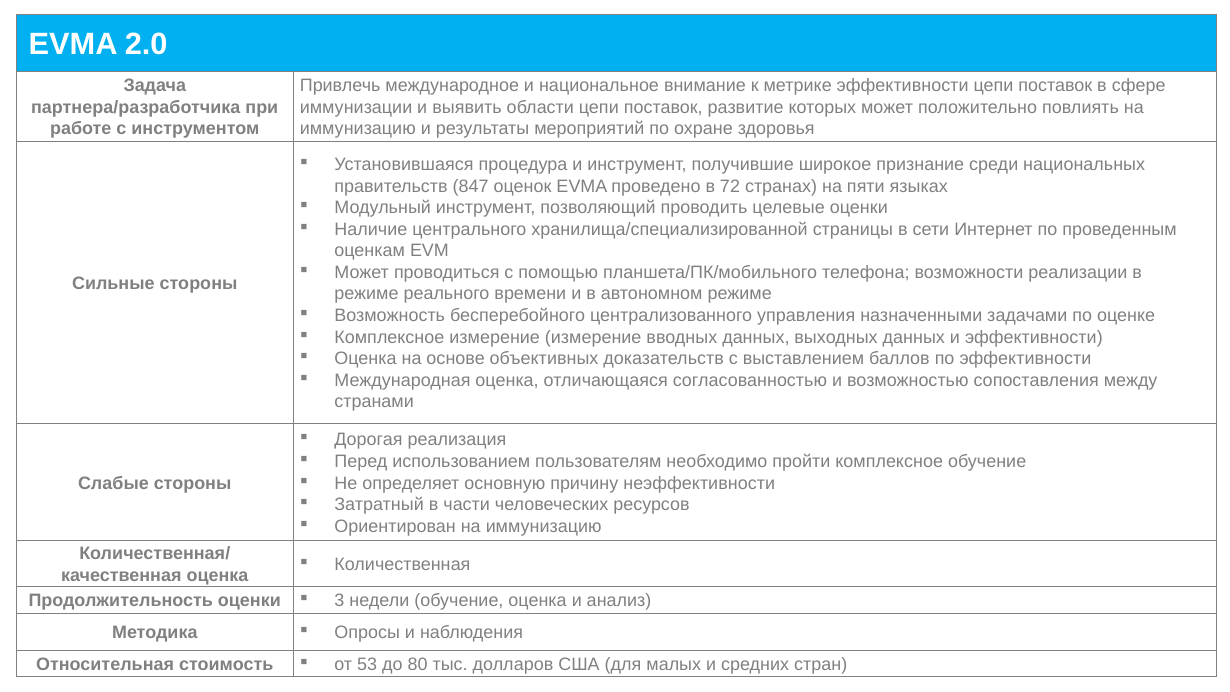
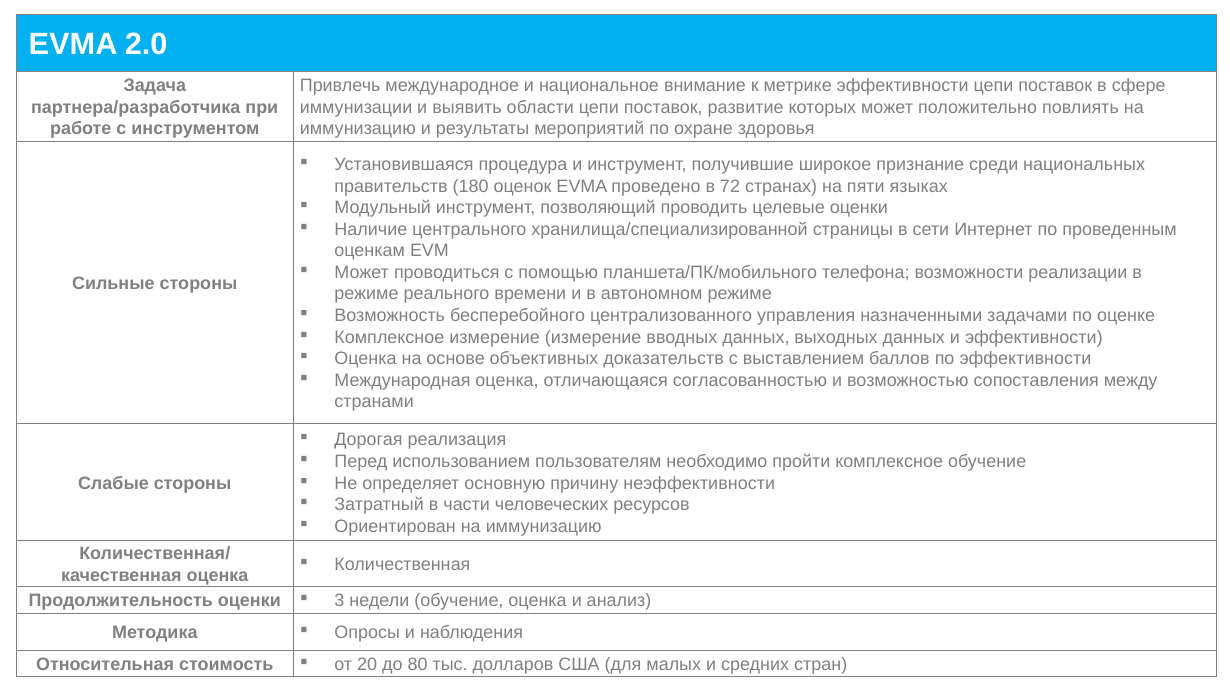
847: 847 -> 180
53: 53 -> 20
